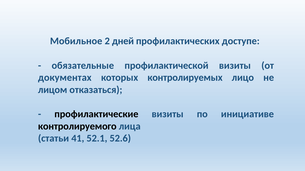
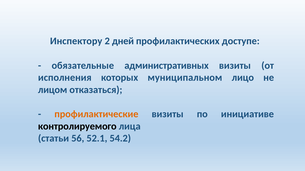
Мобильное: Мобильное -> Инспектору
профилактической: профилактической -> административных
документах: документах -> исполнения
контролируемых: контролируемых -> муниципальном
профилактические colour: black -> orange
41: 41 -> 56
52.6: 52.6 -> 54.2
